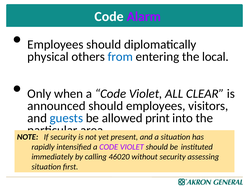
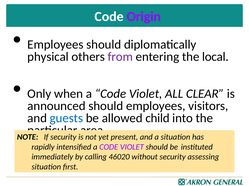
Alarm: Alarm -> Origin
from colour: blue -> purple
print: print -> child
